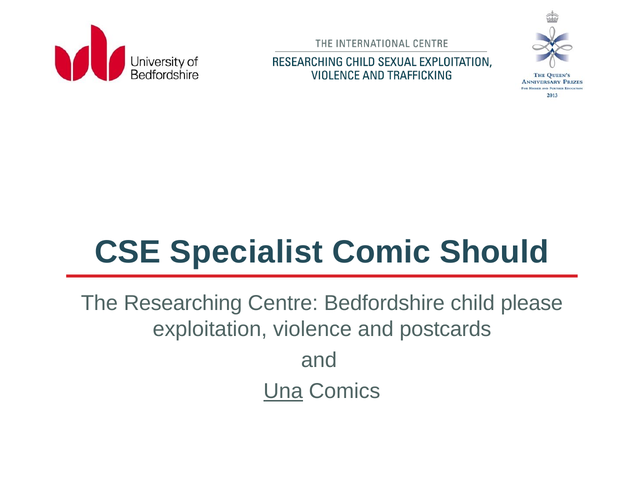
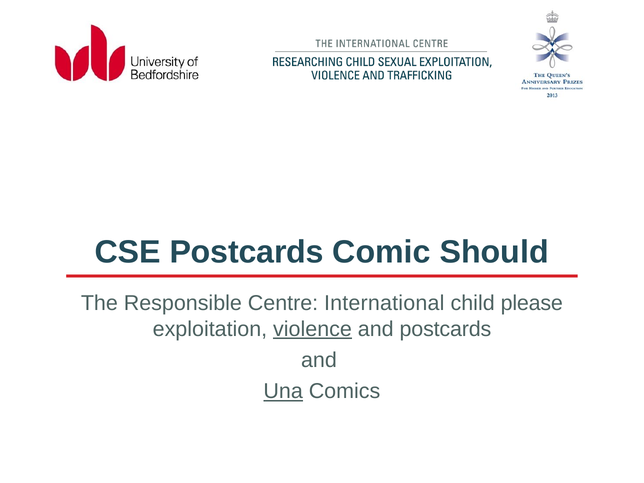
CSE Specialist: Specialist -> Postcards
Researching: Researching -> Responsible
Bedfordshire: Bedfordshire -> International
violence underline: none -> present
